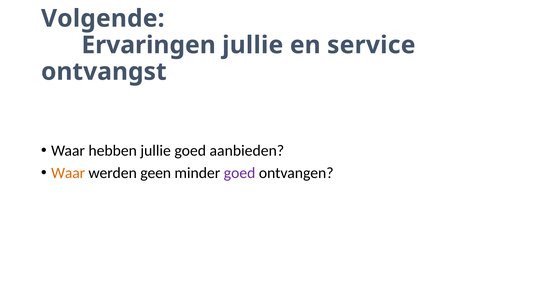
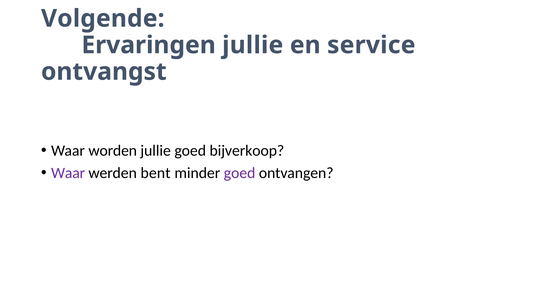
hebben: hebben -> worden
aanbieden: aanbieden -> bijverkoop
Waar at (68, 173) colour: orange -> purple
geen: geen -> bent
